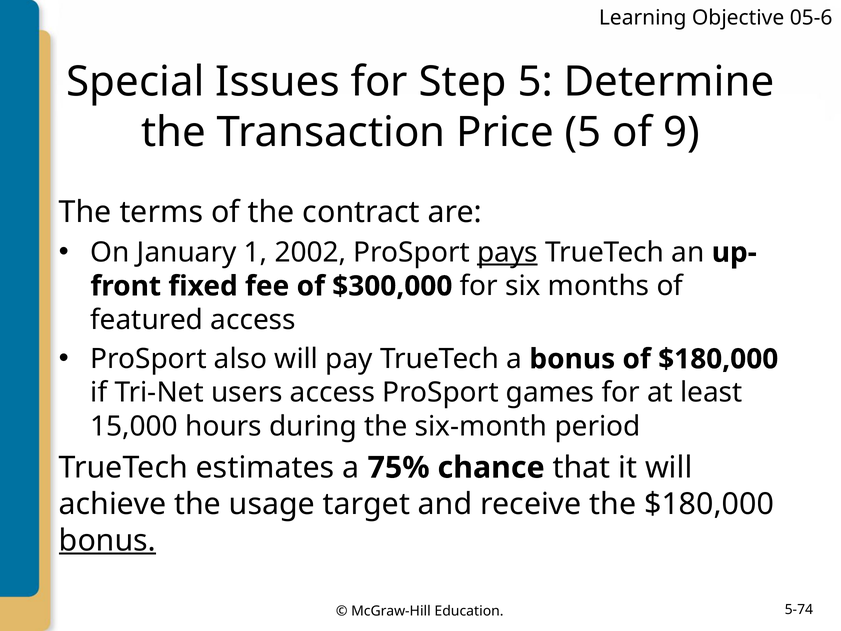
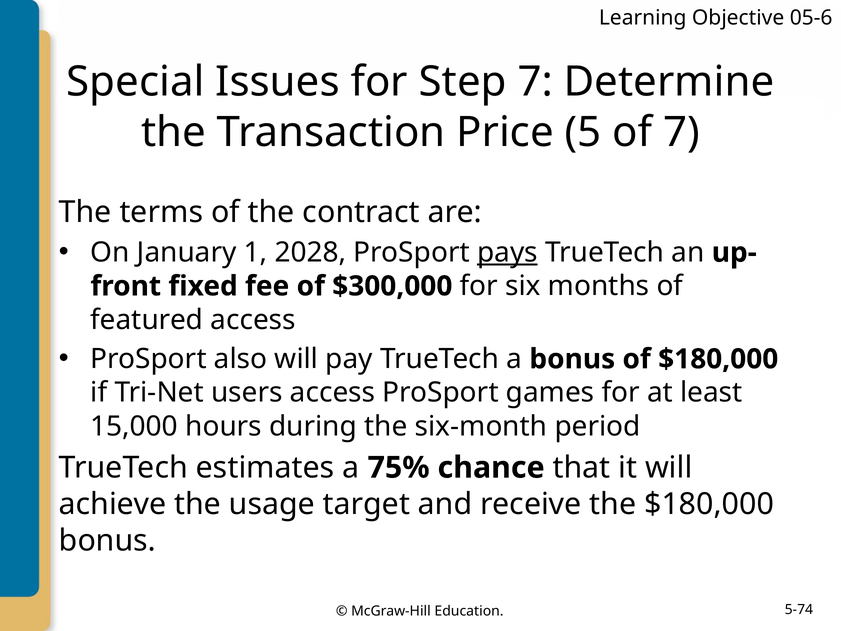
Step 5: 5 -> 7
of 9: 9 -> 7
2002: 2002 -> 2028
bonus at (107, 540) underline: present -> none
